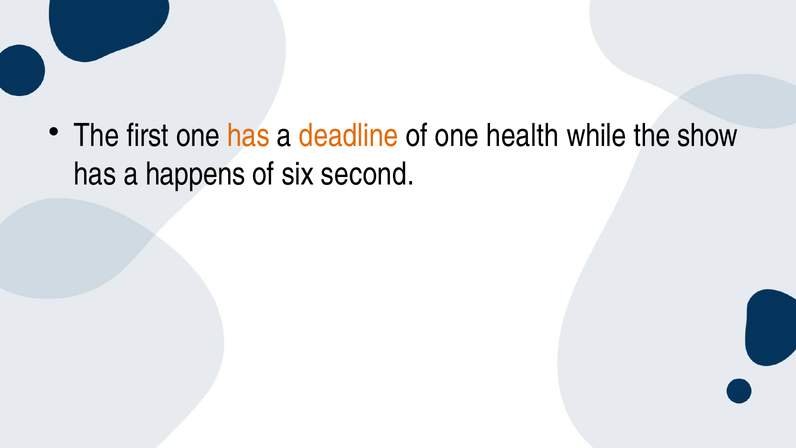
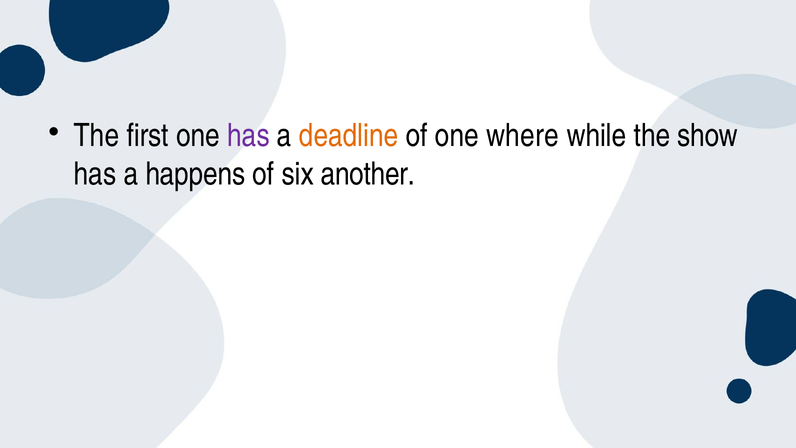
has at (249, 136) colour: orange -> purple
health: health -> where
second: second -> another
